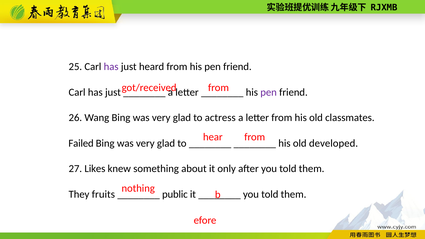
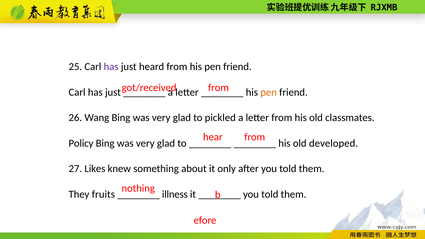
pen at (269, 92) colour: purple -> orange
actress: actress -> pickled
Failed: Failed -> Policy
public: public -> illness
